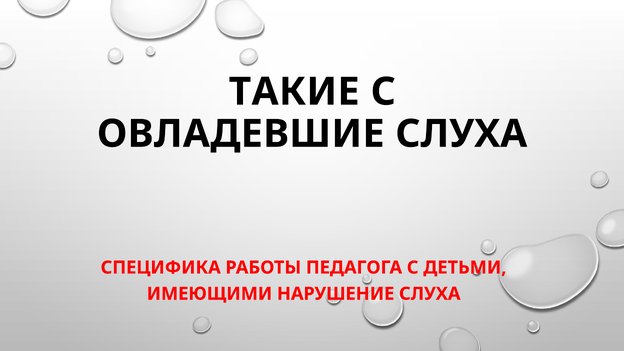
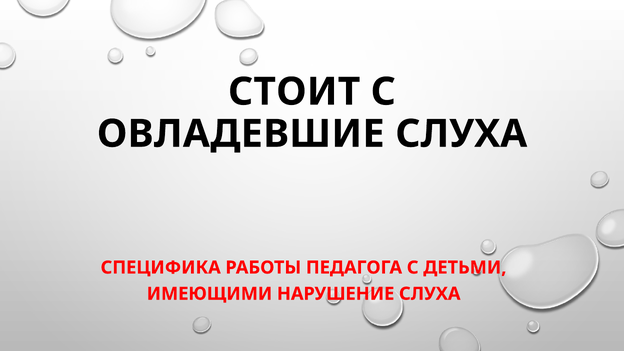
ТАКИЕ: ТАКИЕ -> СТОИТ
